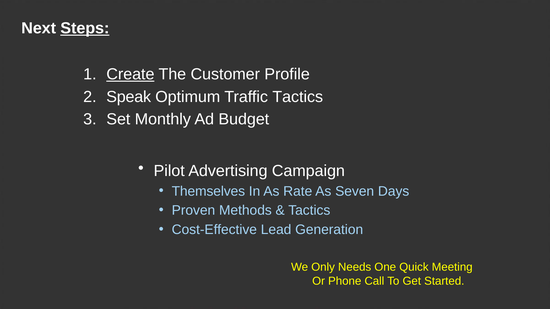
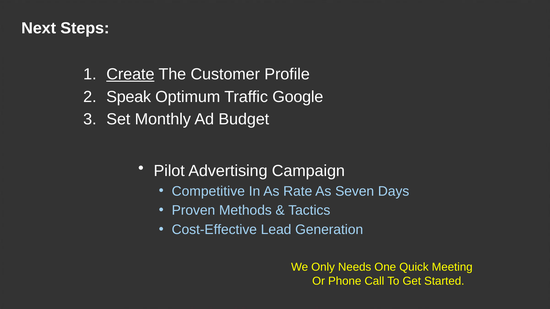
Steps underline: present -> none
Traffic Tactics: Tactics -> Google
Themselves: Themselves -> Competitive
